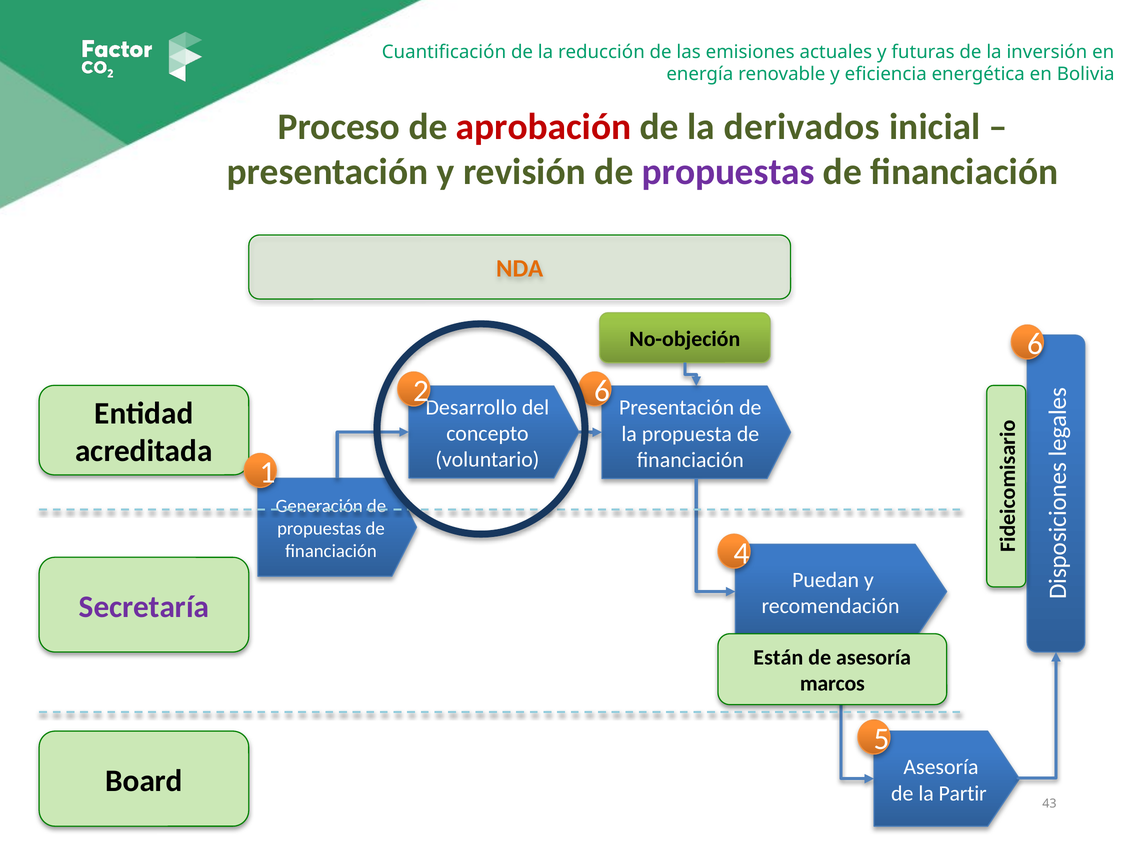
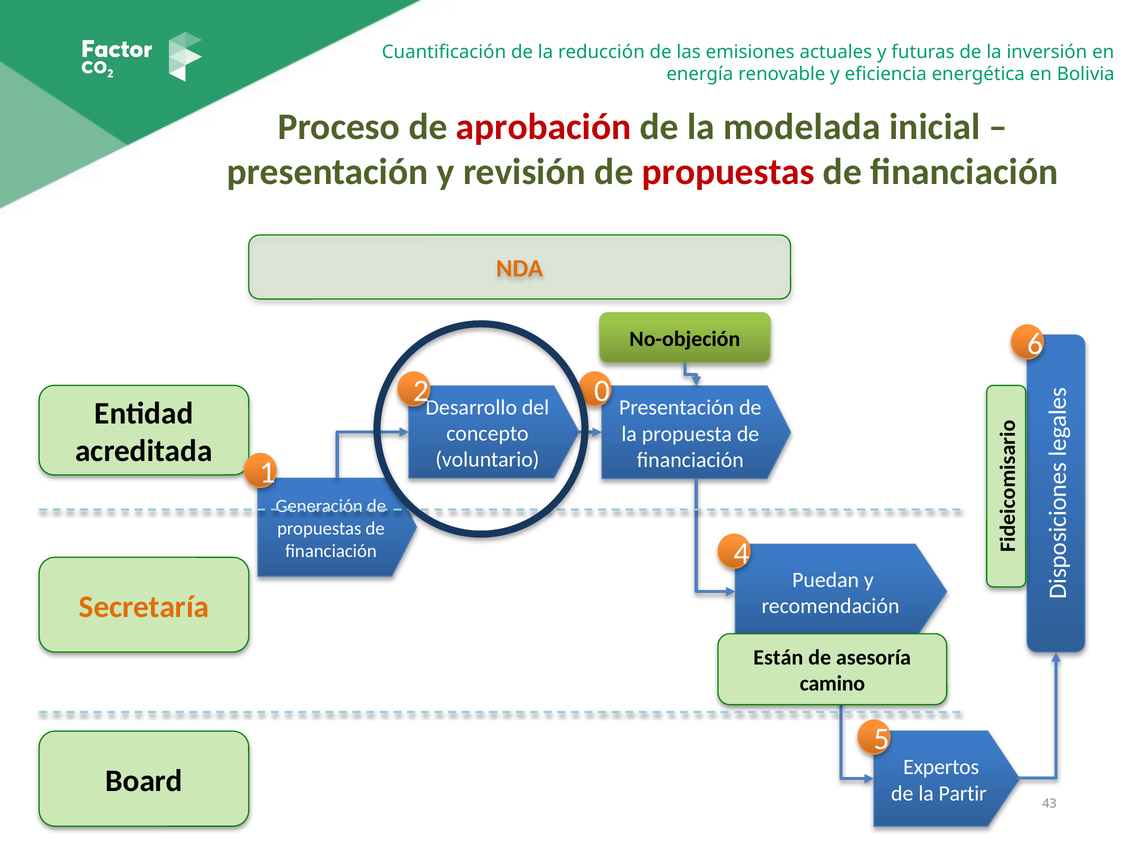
derivados: derivados -> modelada
propuestas at (728, 172) colour: purple -> red
6 at (602, 391): 6 -> 0
Secretaría colour: purple -> orange
marcos: marcos -> camino
Asesoría at (941, 767): Asesoría -> Expertos
